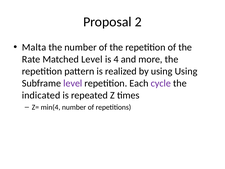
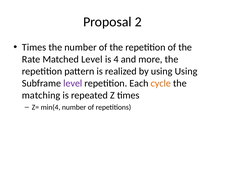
Malta at (34, 47): Malta -> Times
cycle colour: purple -> orange
indicated: indicated -> matching
